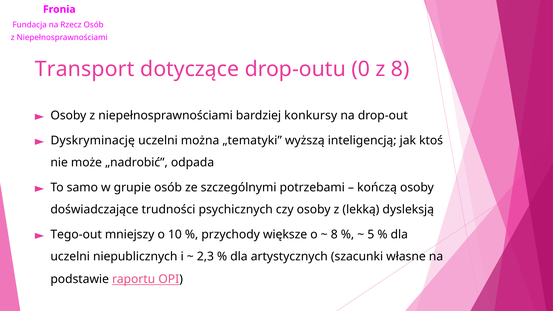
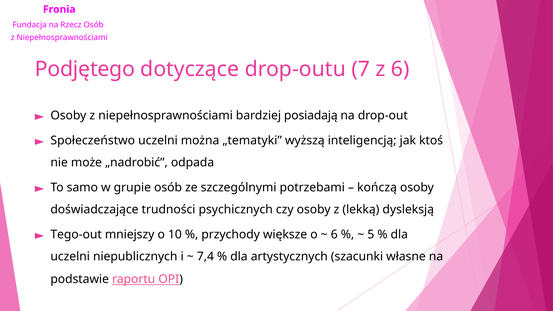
Transport: Transport -> Podjętego
0: 0 -> 7
z 8: 8 -> 6
konkursy: konkursy -> posiadają
Dyskryminację: Dyskryminację -> Społeczeństwo
8 at (334, 235): 8 -> 6
2,3: 2,3 -> 7,4
